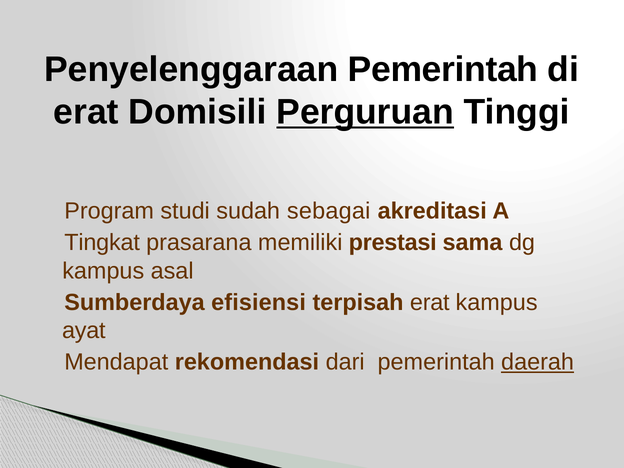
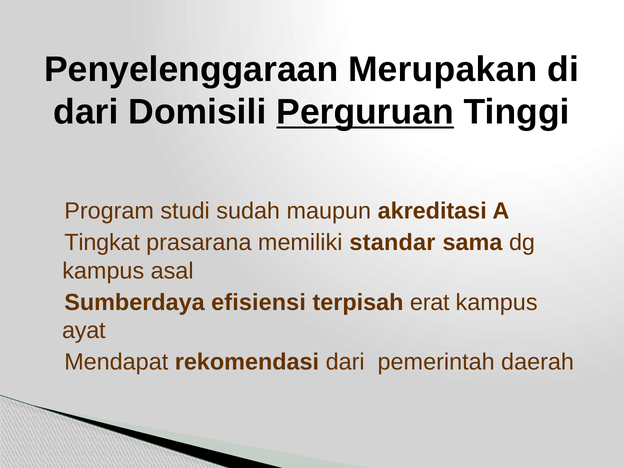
Penyelenggaraan Pemerintah: Pemerintah -> Merupakan
erat at (86, 112): erat -> dari
sebagai: sebagai -> maupun
prestasi: prestasi -> standar
daerah underline: present -> none
